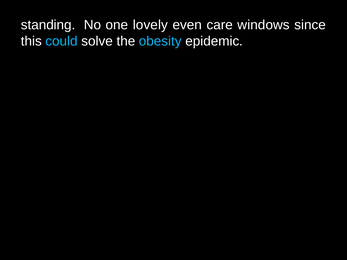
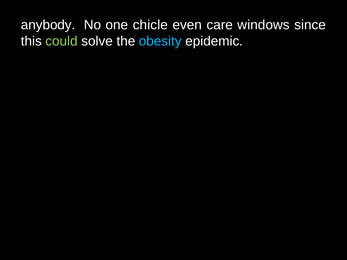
standing: standing -> anybody
lovely: lovely -> chicle
could colour: light blue -> light green
